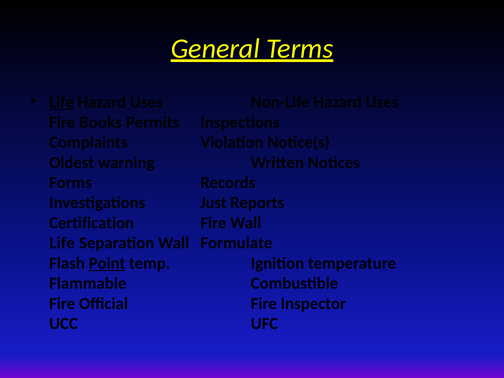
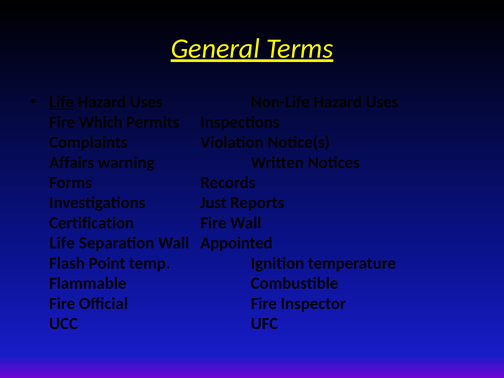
Books: Books -> Which
Oldest: Oldest -> Affairs
Formulate: Formulate -> Appointed
Point underline: present -> none
